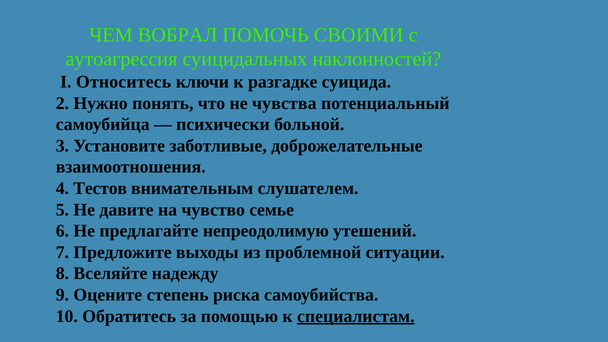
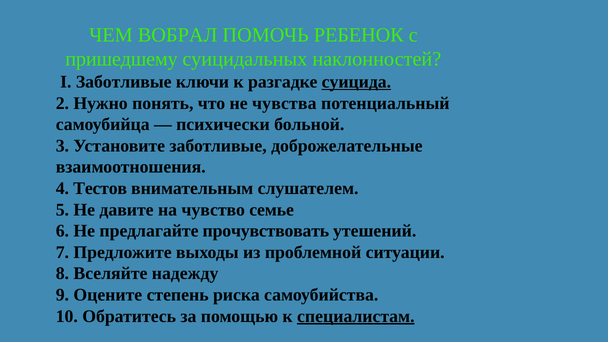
СВОИМИ: СВОИМИ -> РЕБЕНОК
аутоагрессия: аутоагрессия -> пришедшему
I Относитесь: Относитесь -> Заботливые
суицида underline: none -> present
непреодолимую: непреодолимую -> прочувствовать
